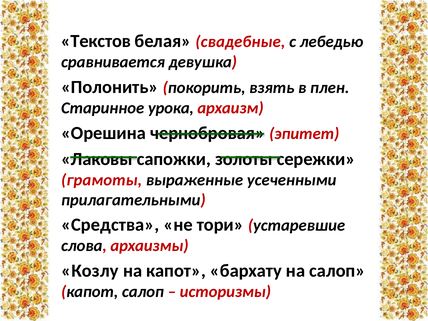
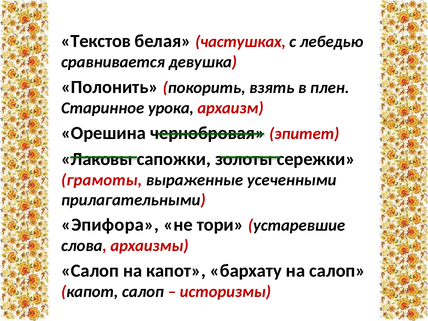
свадебные: свадебные -> частушках
Средства: Средства -> Эпифора
Козлу at (90, 271): Козлу -> Салоп
